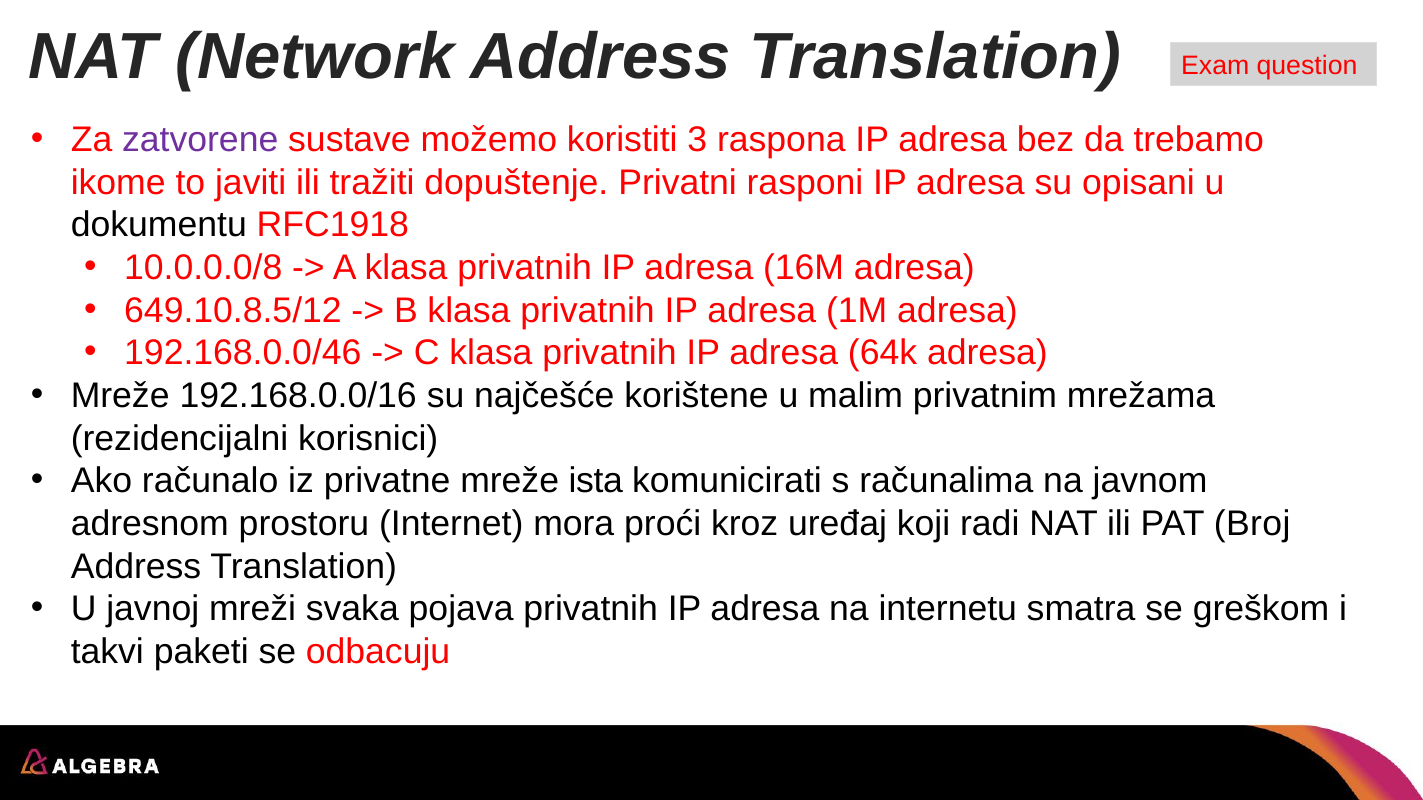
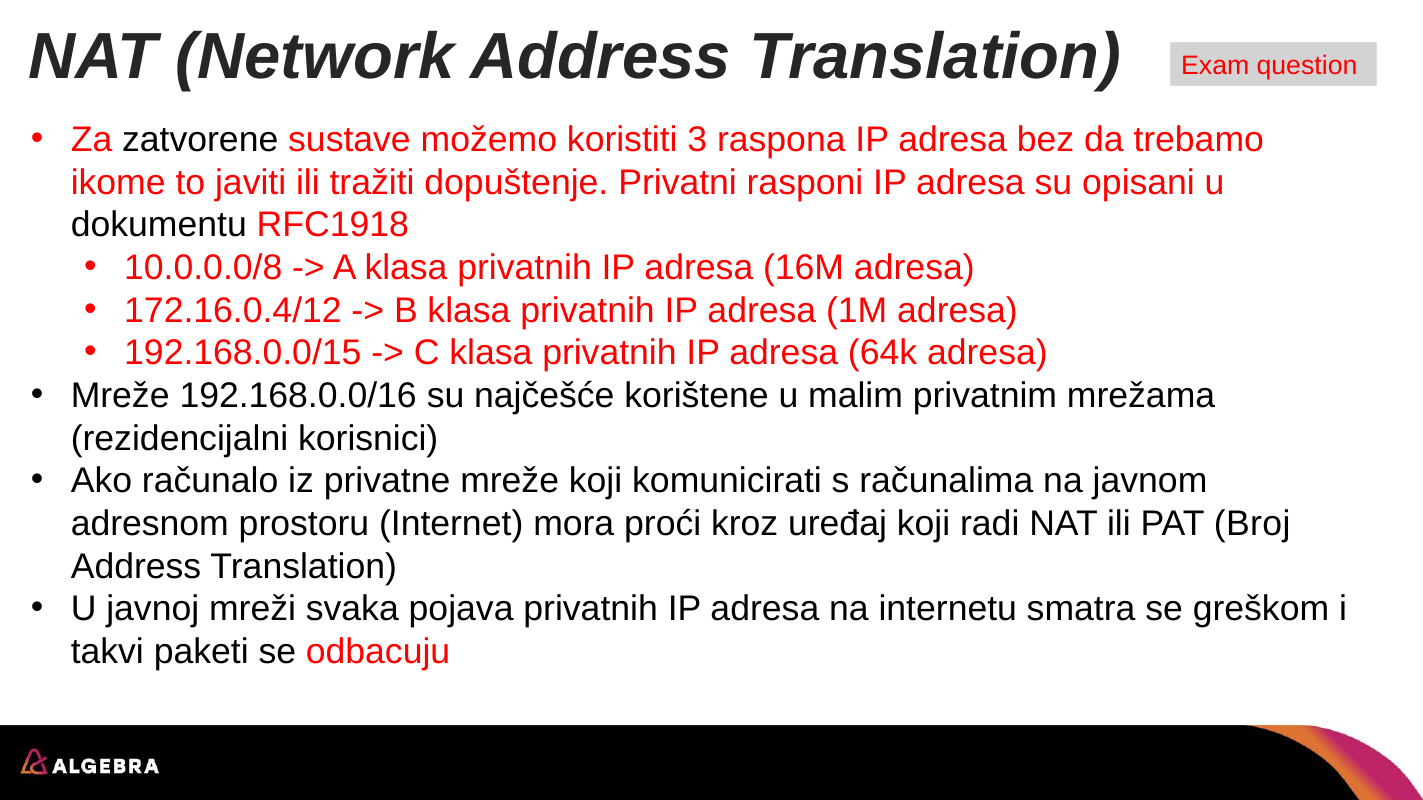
zatvorene colour: purple -> black
649.10.8.5/12: 649.10.8.5/12 -> 172.16.0.4/12
192.168.0.0/46: 192.168.0.0/46 -> 192.168.0.0/15
mreže ista: ista -> koji
